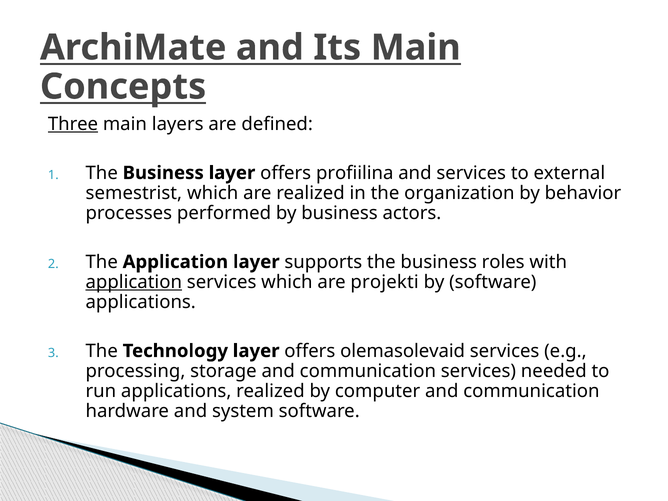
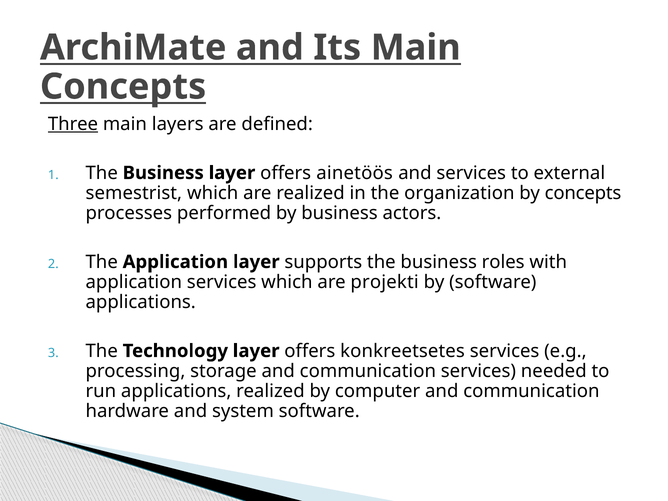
profiilina: profiilina -> ainetöös
by behavior: behavior -> concepts
application at (134, 282) underline: present -> none
olemasolevaid: olemasolevaid -> konkreetsetes
